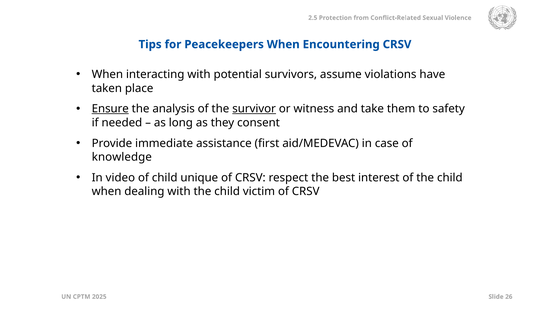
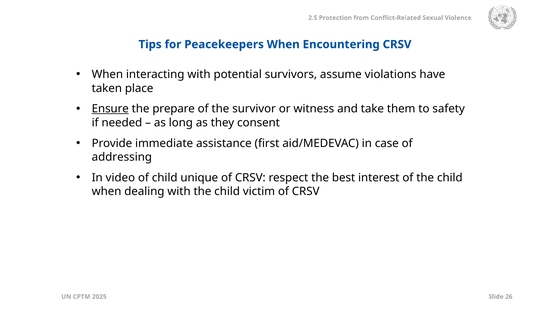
analysis: analysis -> prepare
survivor underline: present -> none
knowledge: knowledge -> addressing
